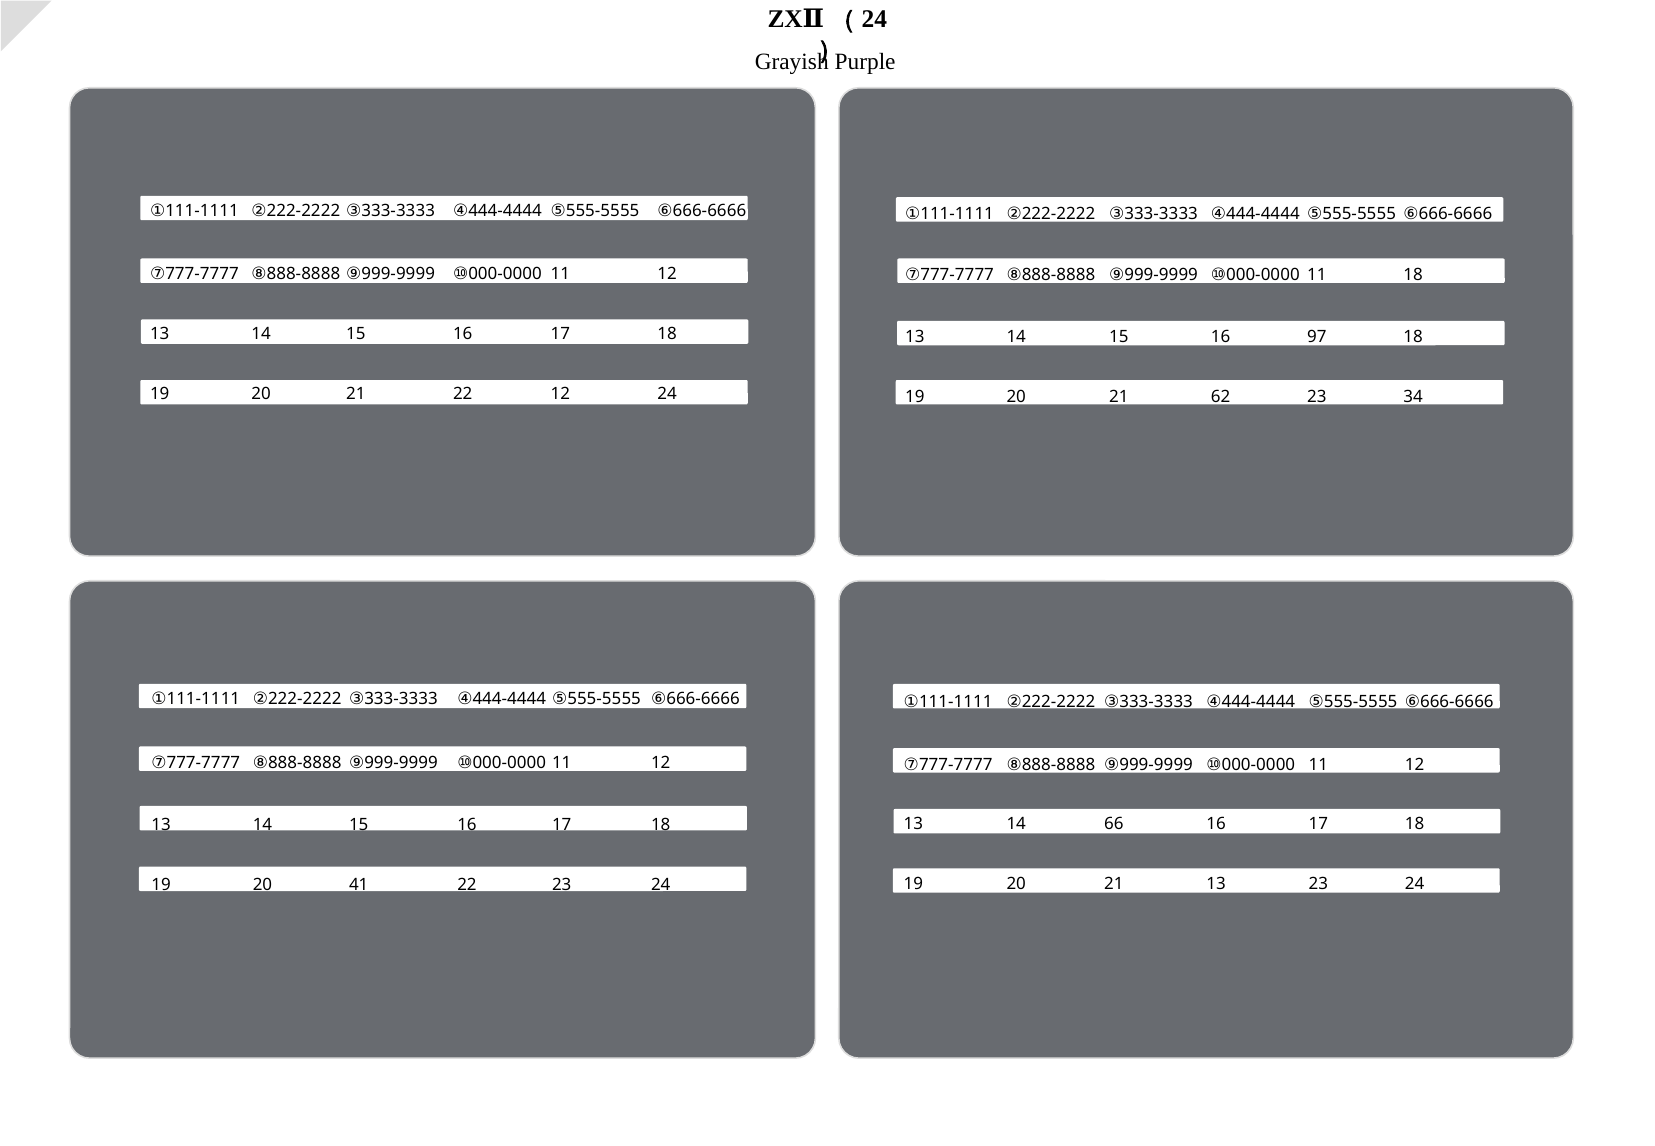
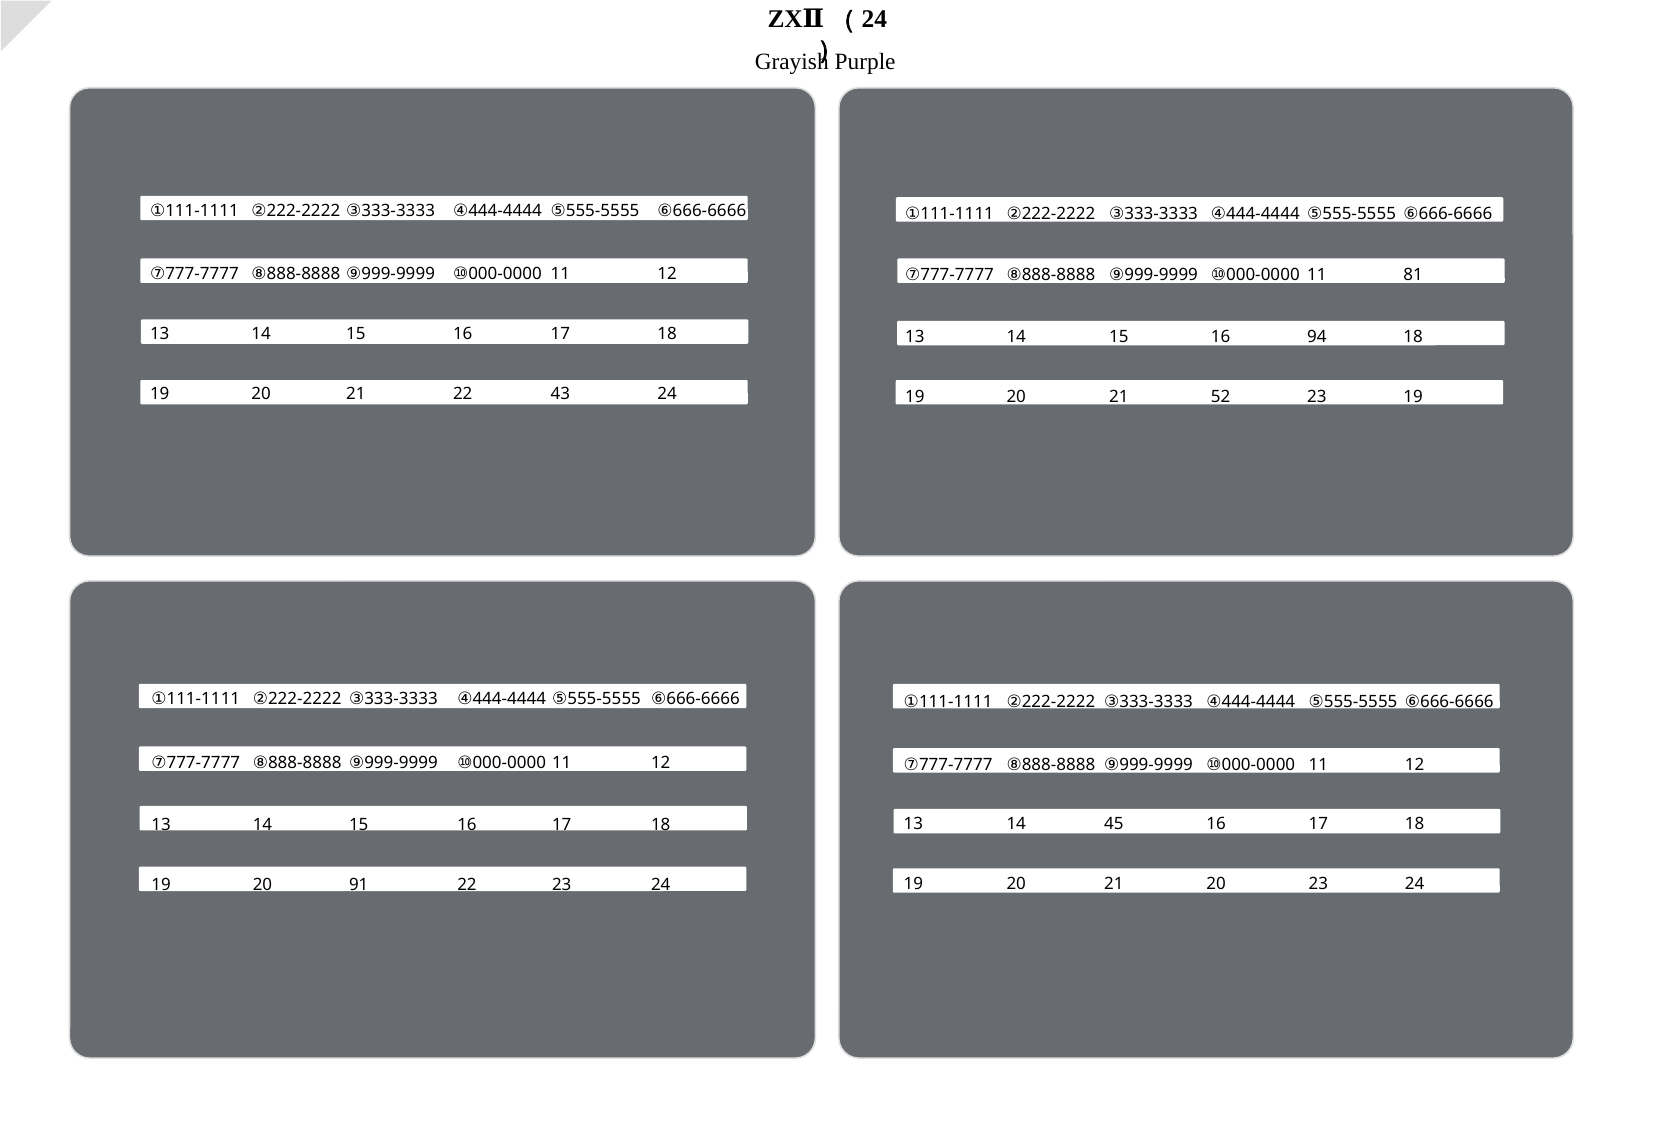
11 18: 18 -> 81
97: 97 -> 94
22 12: 12 -> 43
62: 62 -> 52
23 34: 34 -> 19
66: 66 -> 45
21 13: 13 -> 20
41: 41 -> 91
